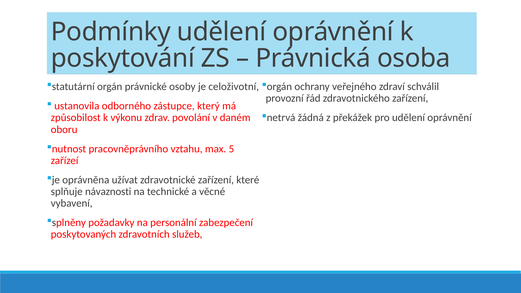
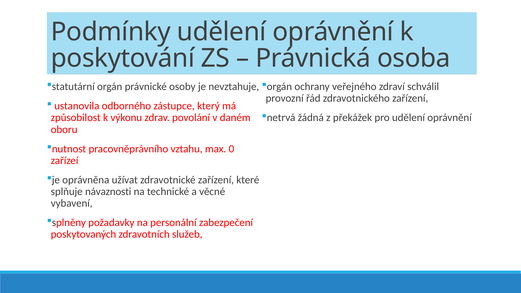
celoživotní: celoživotní -> nevztahuje
5: 5 -> 0
